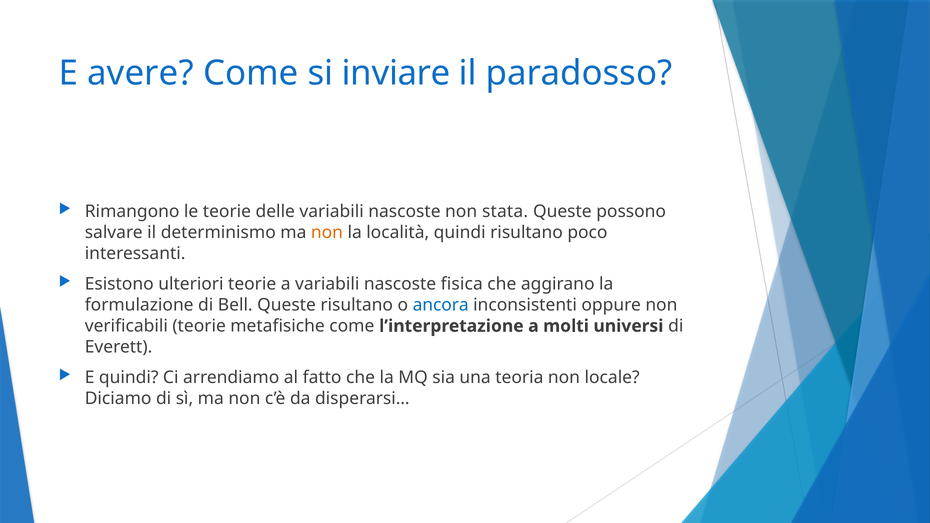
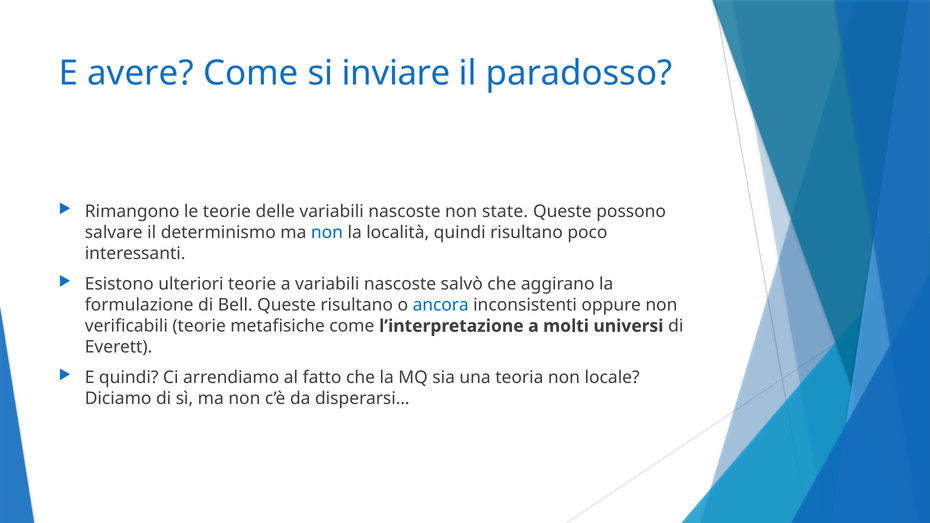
stata: stata -> state
non at (327, 233) colour: orange -> blue
fisica: fisica -> salvò
